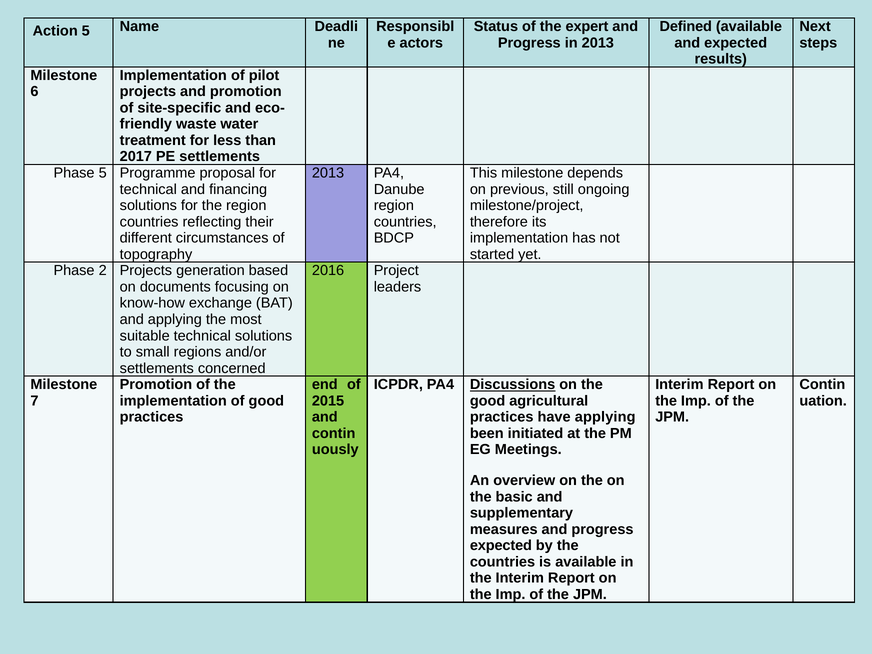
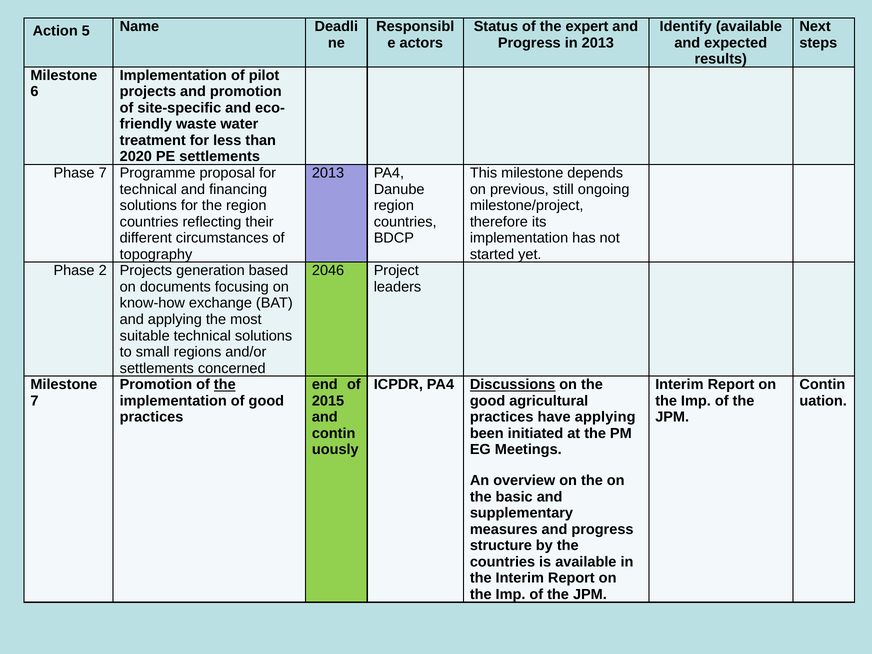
Defined: Defined -> Identify
2017: 2017 -> 2020
Phase 5: 5 -> 7
2016: 2016 -> 2046
the at (225, 385) underline: none -> present
expected at (501, 546): expected -> structure
